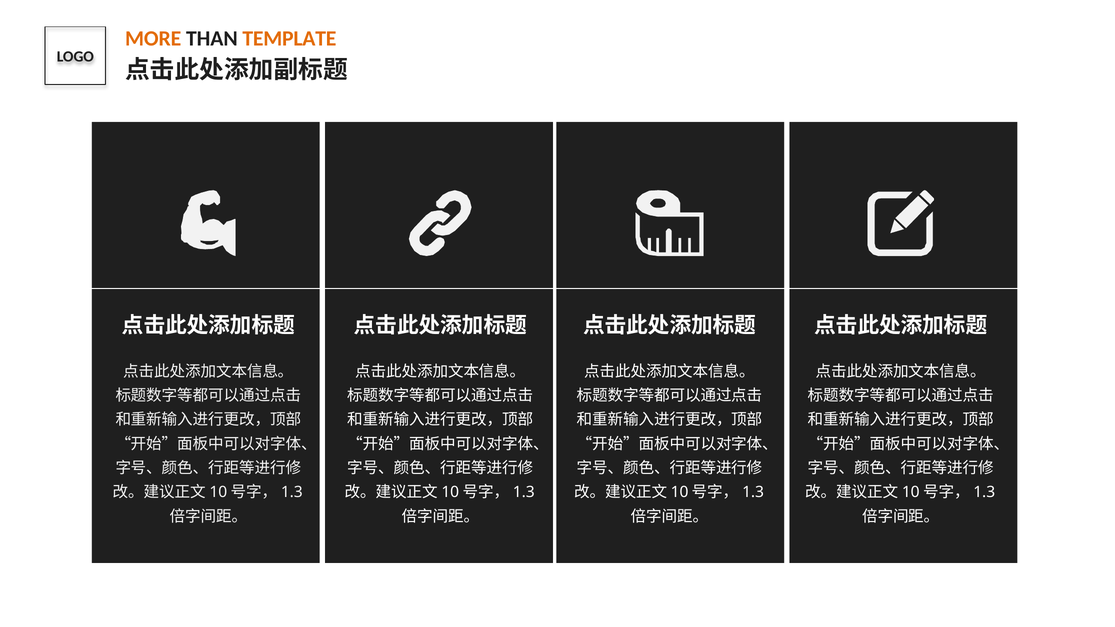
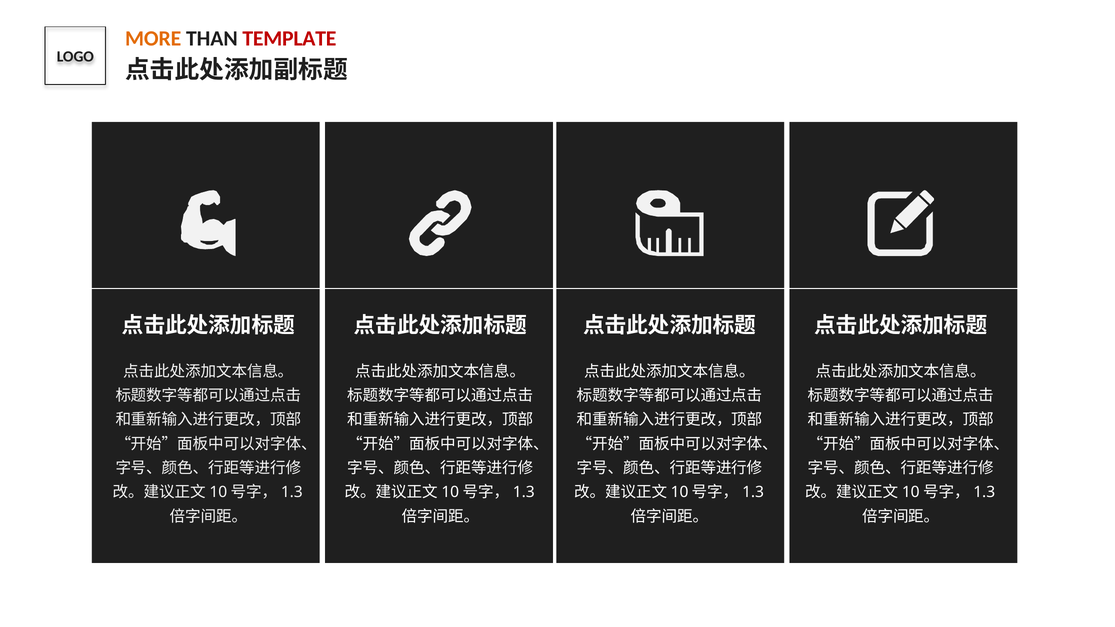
TEMPLATE colour: orange -> red
